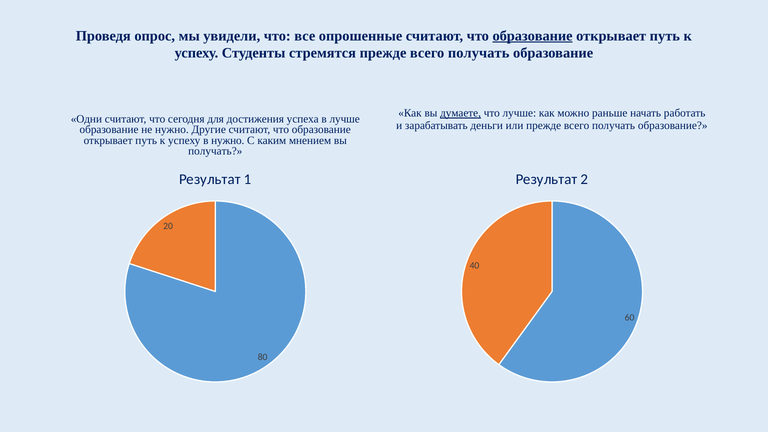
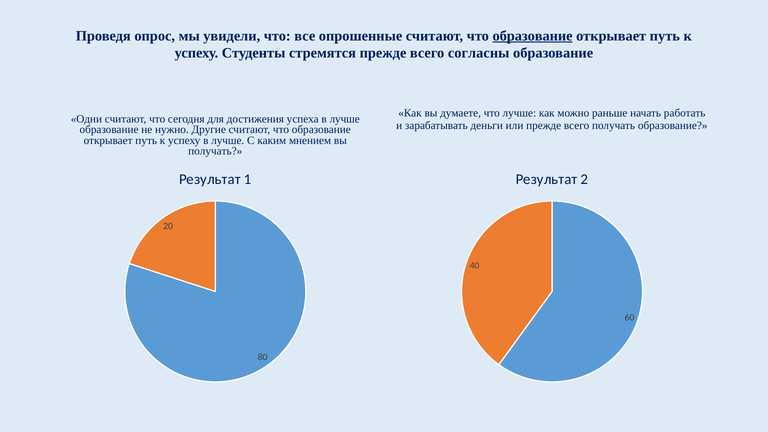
стремятся прежде всего получать: получать -> согласны
думаете underline: present -> none
успеху в нужно: нужно -> лучше
